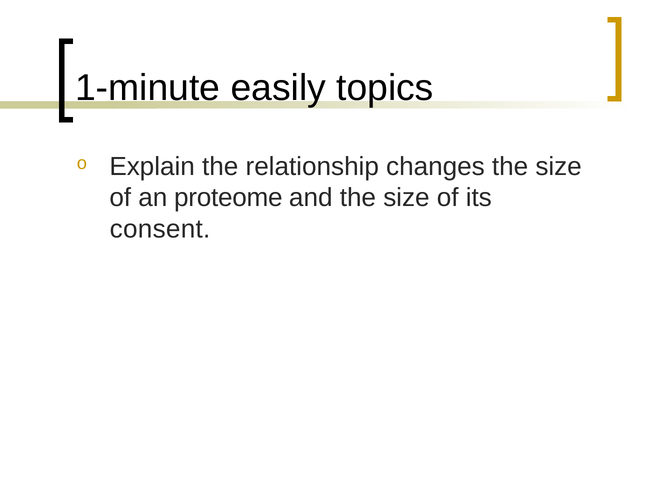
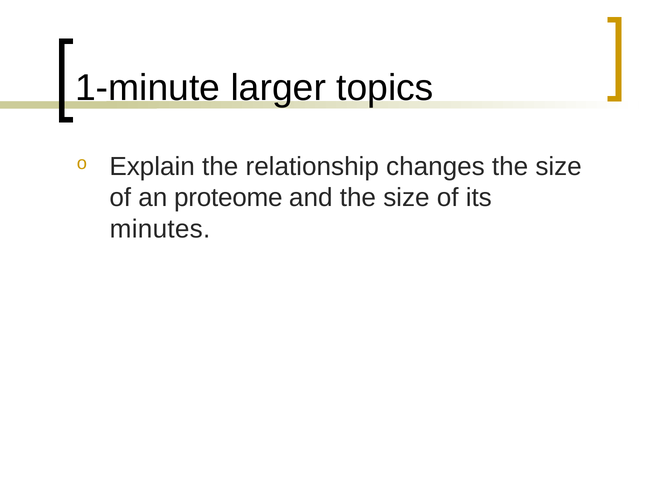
easily: easily -> larger
consent: consent -> minutes
